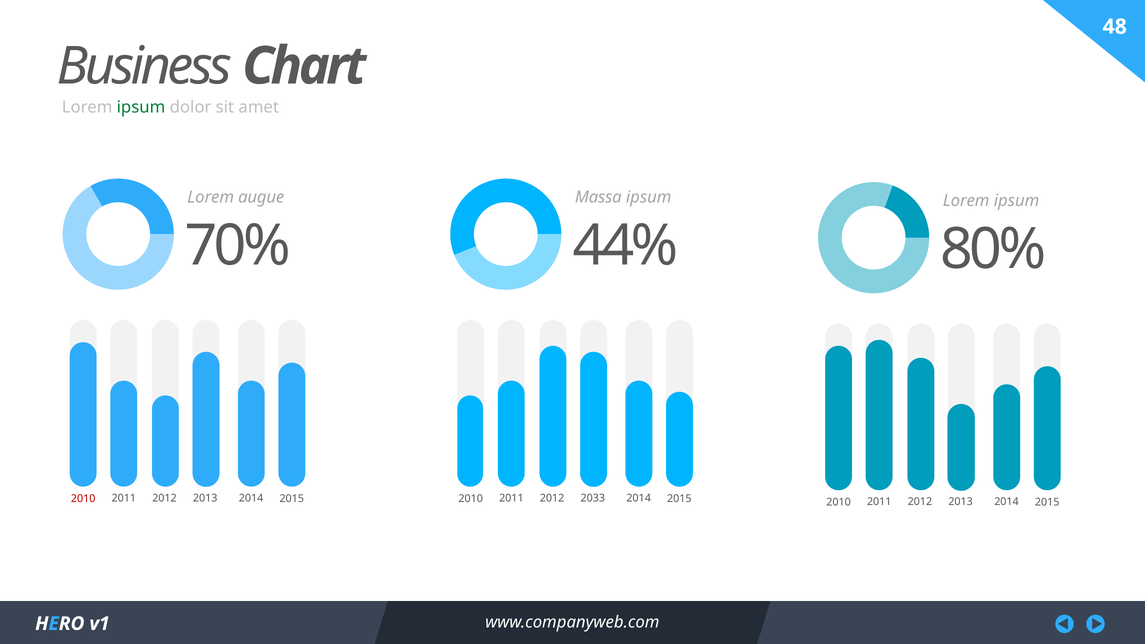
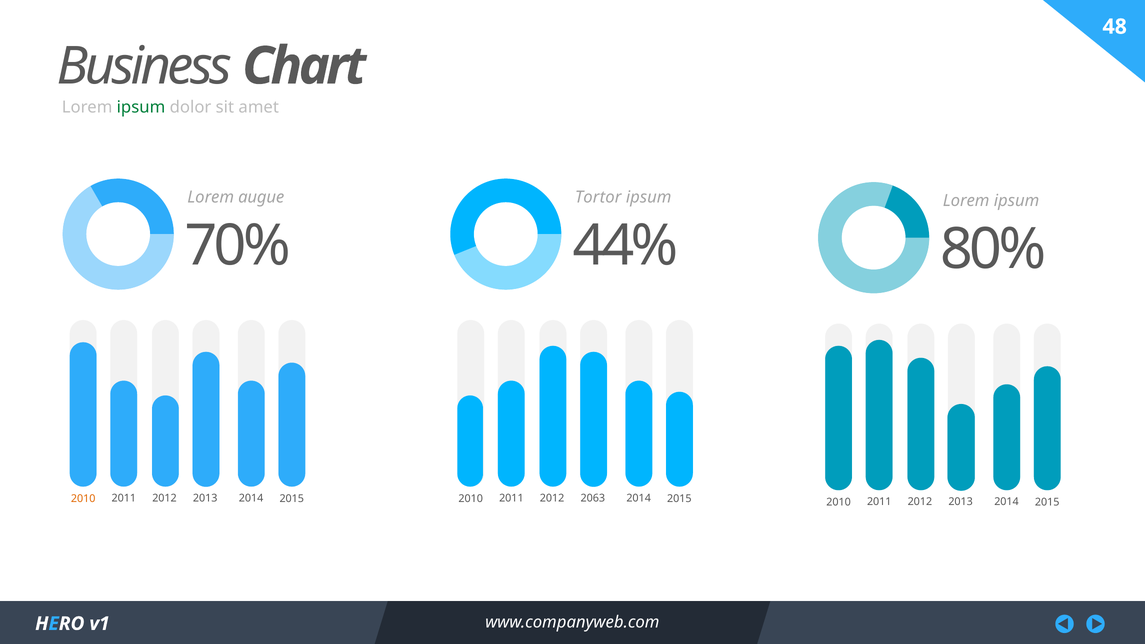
Massa: Massa -> Tortor
2010 at (83, 499) colour: red -> orange
2033: 2033 -> 2063
